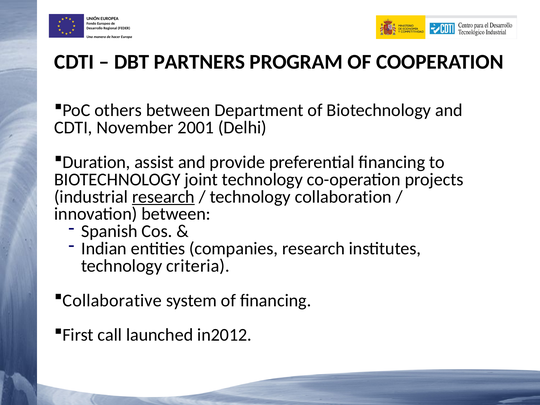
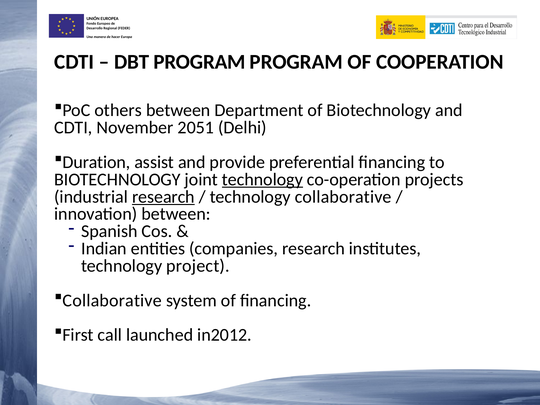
DBT PARTNERS: PARTNERS -> PROGRAM
2001: 2001 -> 2051
technology at (262, 179) underline: none -> present
technology collaboration: collaboration -> collaborative
criteria: criteria -> project
